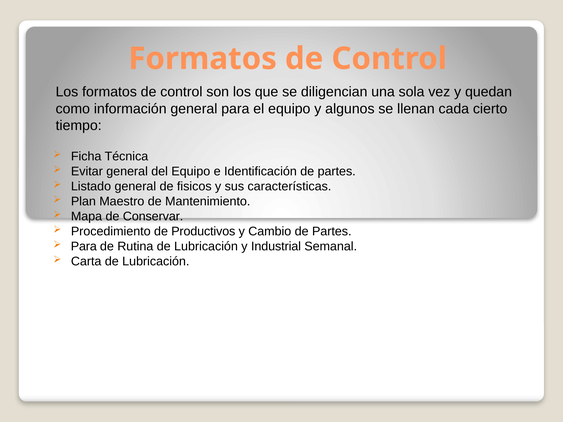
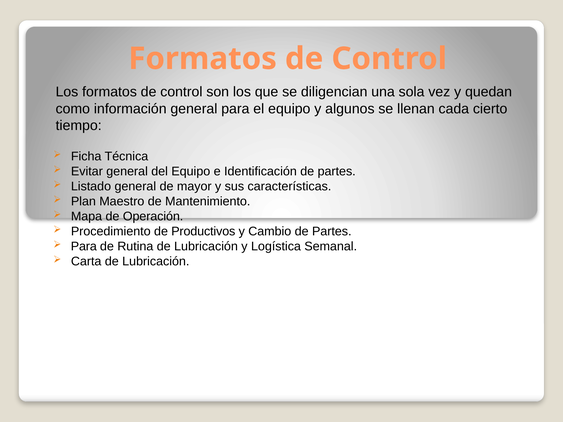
fisicos: fisicos -> mayor
Conservar: Conservar -> Operación
Industrial: Industrial -> Logística
